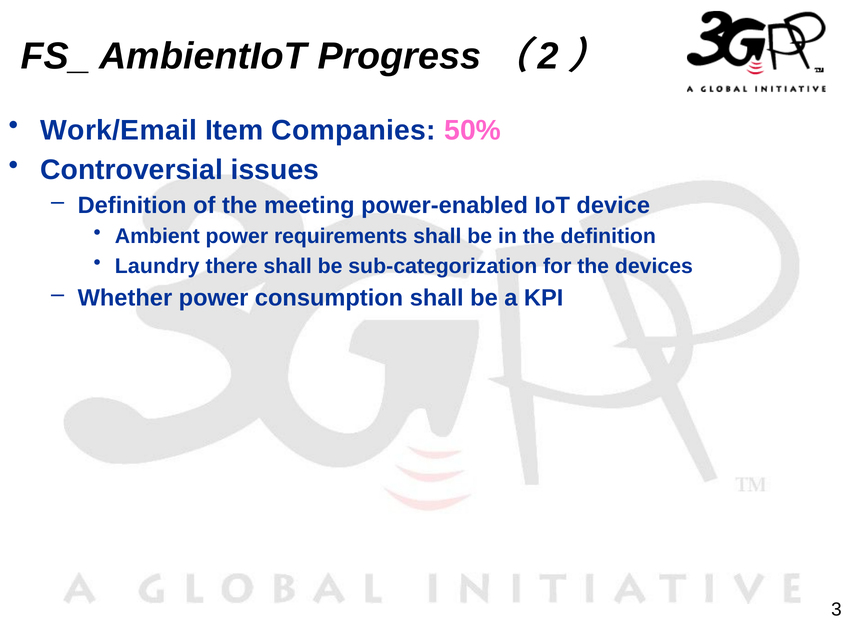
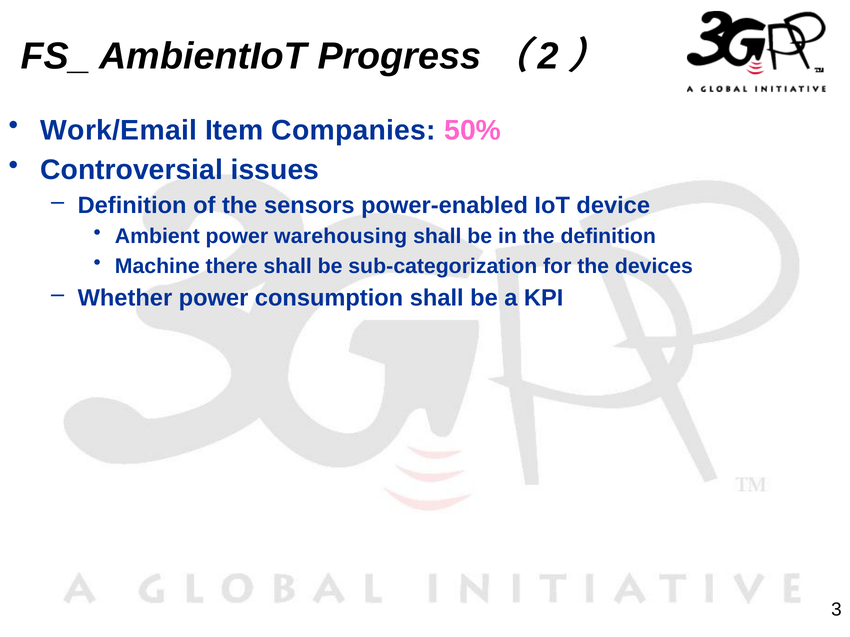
meeting: meeting -> sensors
requirements: requirements -> warehousing
Laundry: Laundry -> Machine
